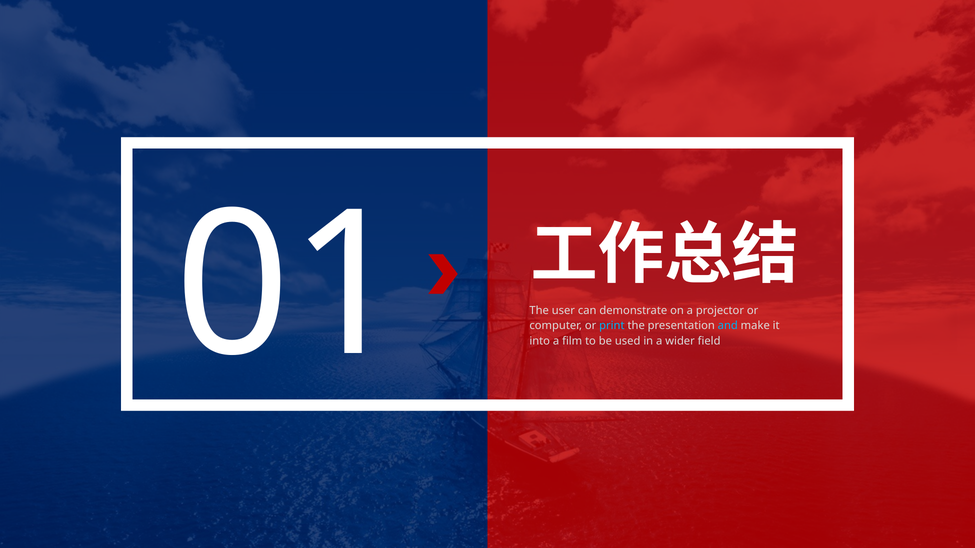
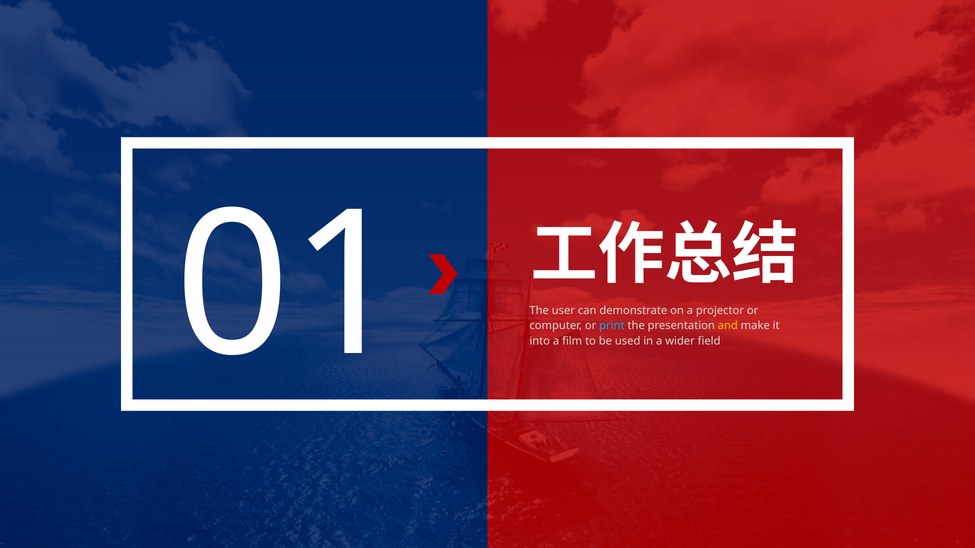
and colour: light blue -> yellow
